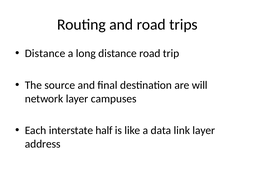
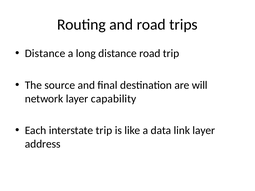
campuses: campuses -> capability
interstate half: half -> trip
